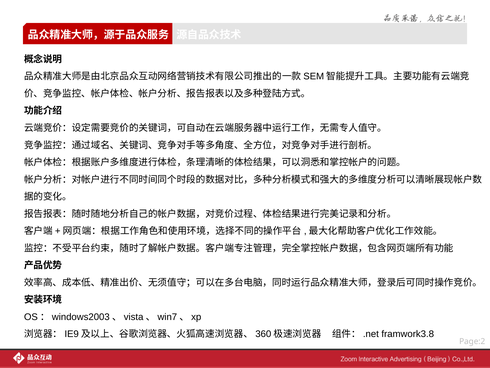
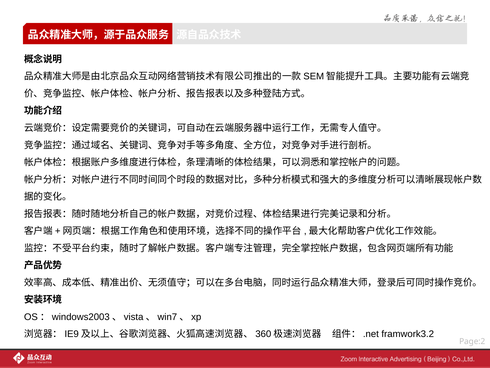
framwork3.8: framwork3.8 -> framwork3.2
